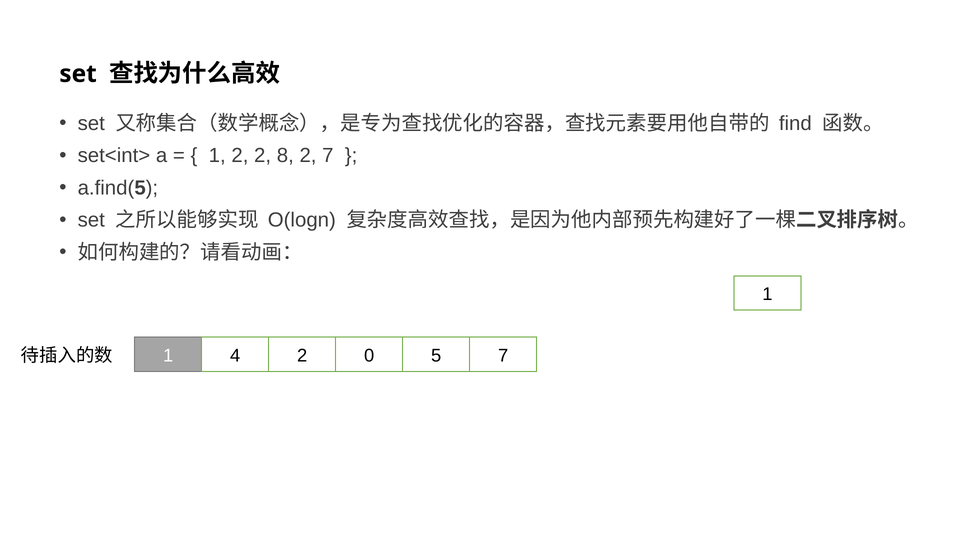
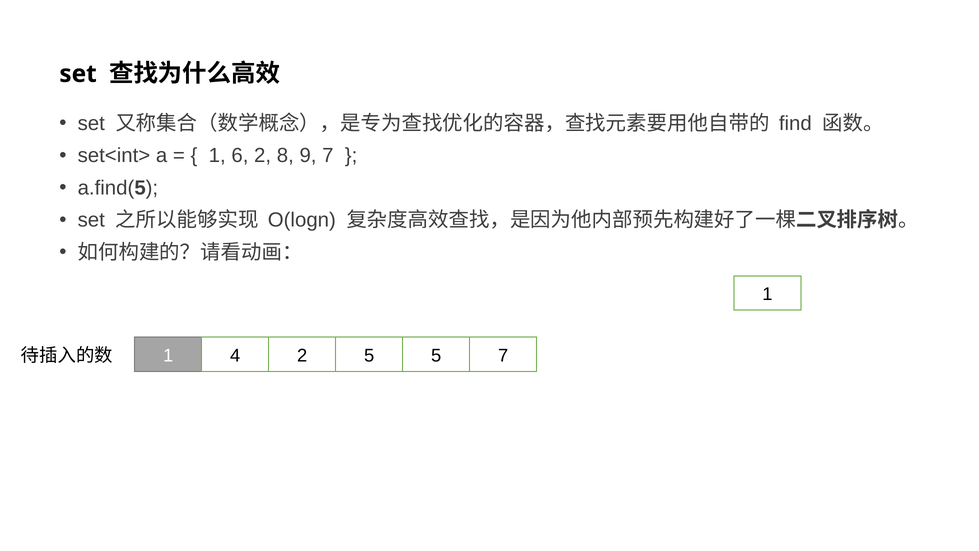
1 2: 2 -> 6
8 2: 2 -> 9
2 0: 0 -> 5
